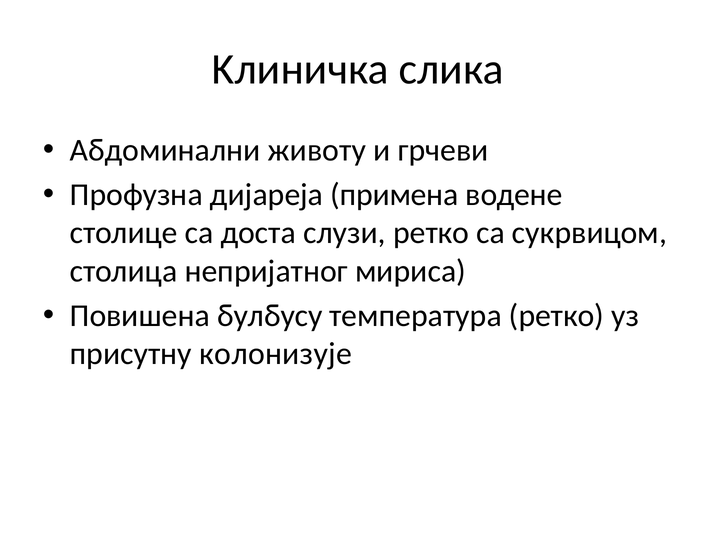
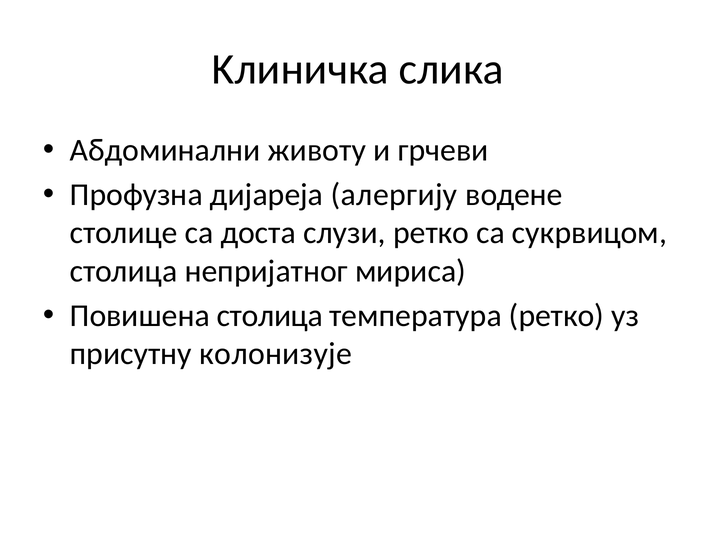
примена: примена -> алергију
Повишена булбусу: булбусу -> столица
